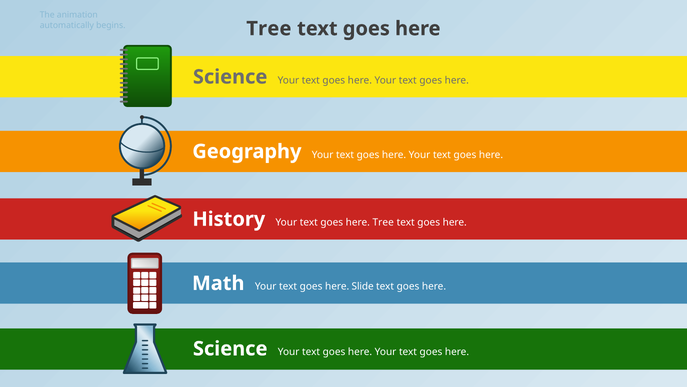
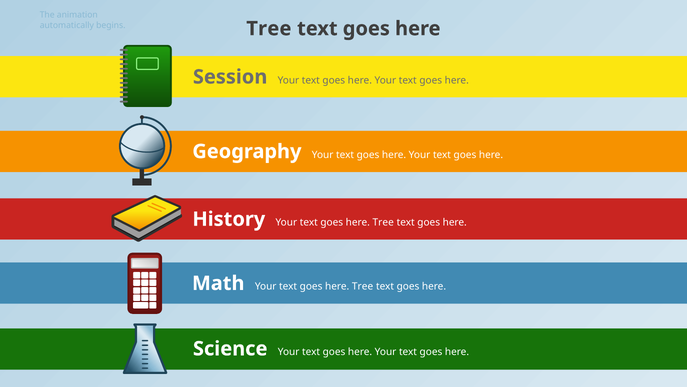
Science at (230, 77): Science -> Session
Slide at (363, 286): Slide -> Tree
